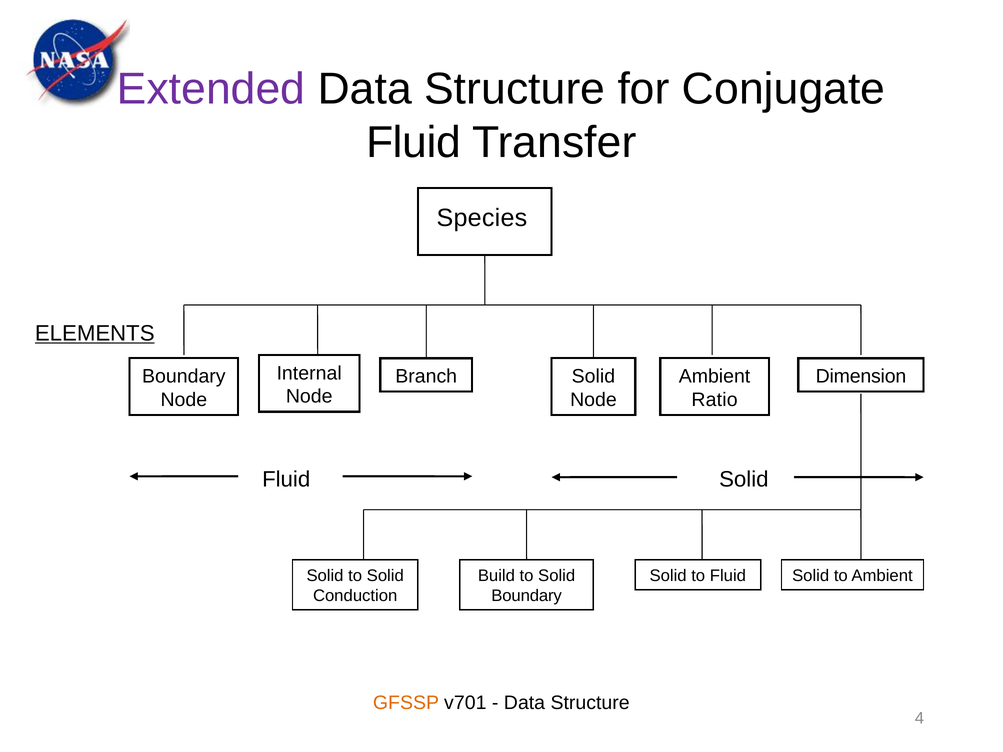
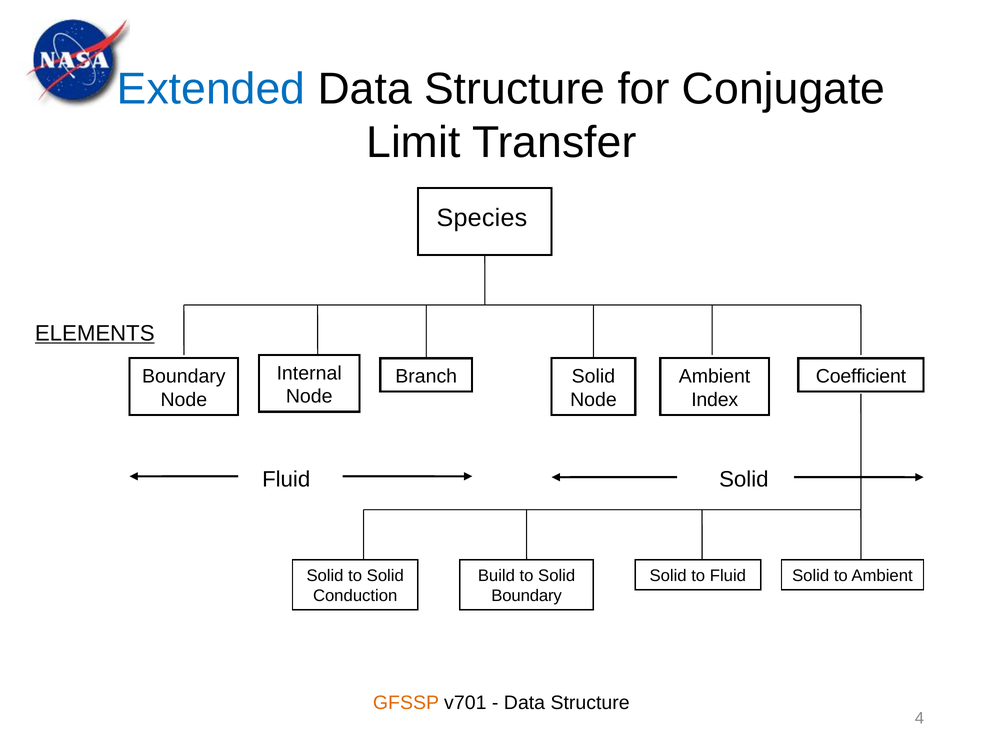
Extended colour: purple -> blue
Fluid at (414, 143): Fluid -> Limit
Dimension: Dimension -> Coefficient
Ratio: Ratio -> Index
